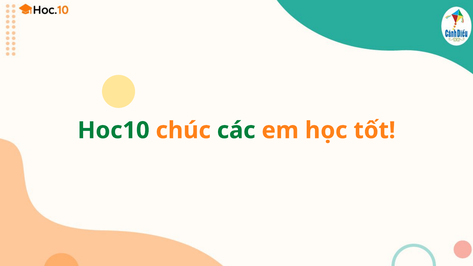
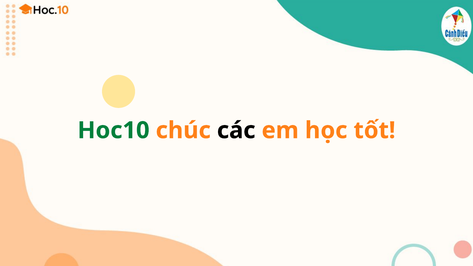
các colour: green -> black
